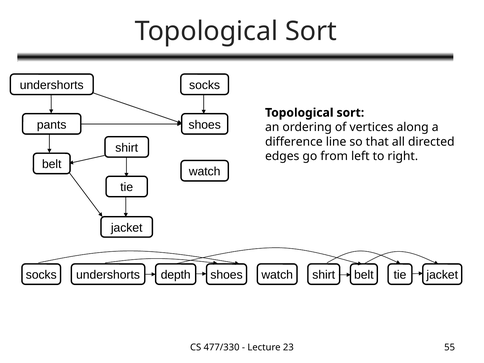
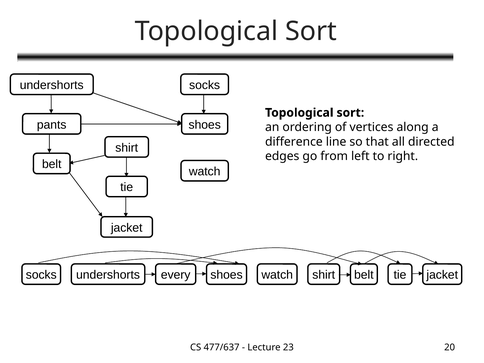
depth: depth -> every
477/330: 477/330 -> 477/637
55: 55 -> 20
